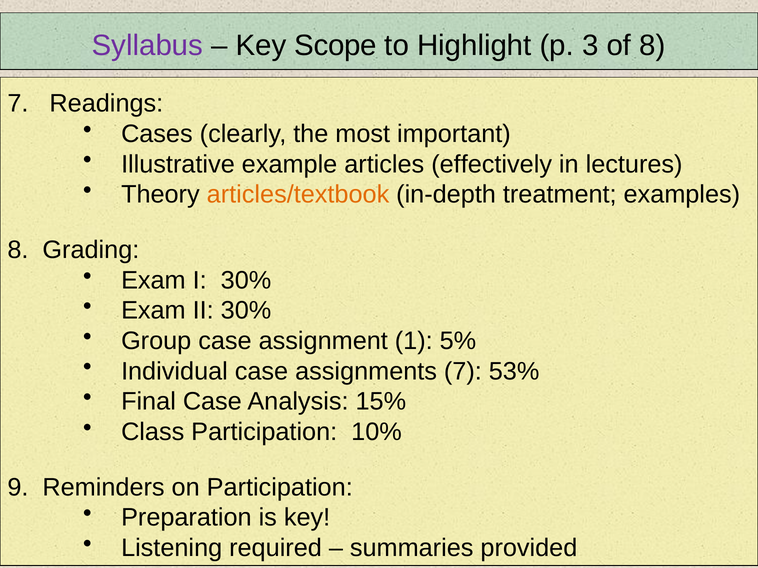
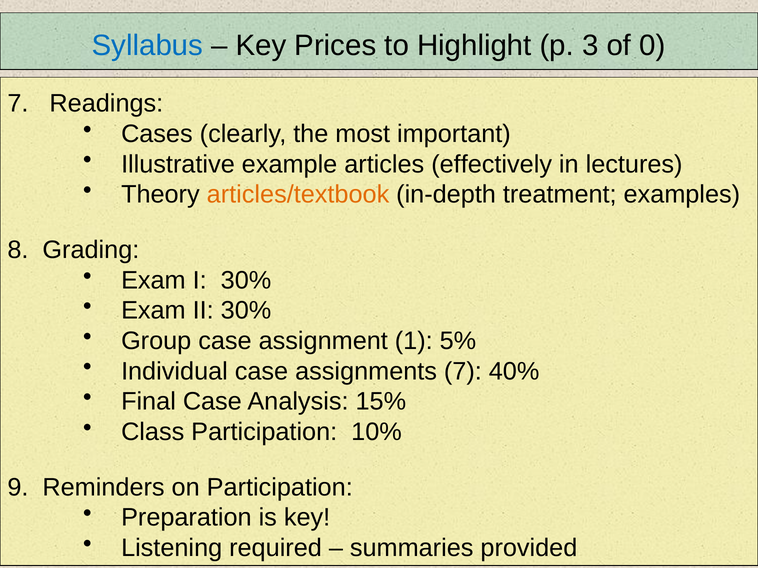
Syllabus colour: purple -> blue
Scope: Scope -> Prices
of 8: 8 -> 0
53%: 53% -> 40%
